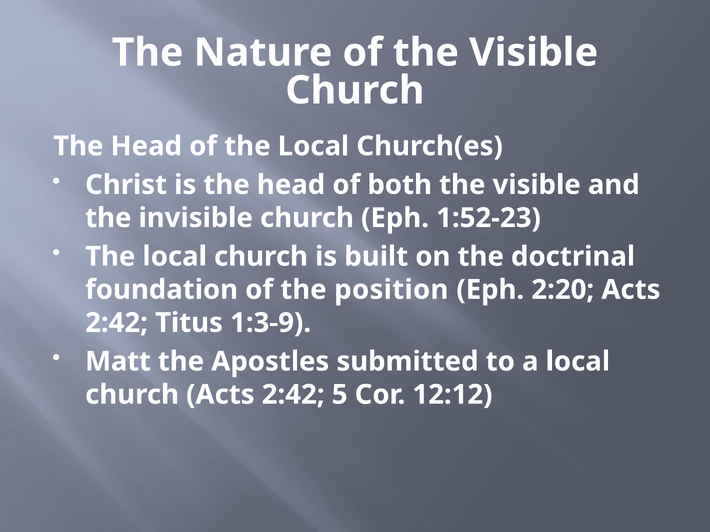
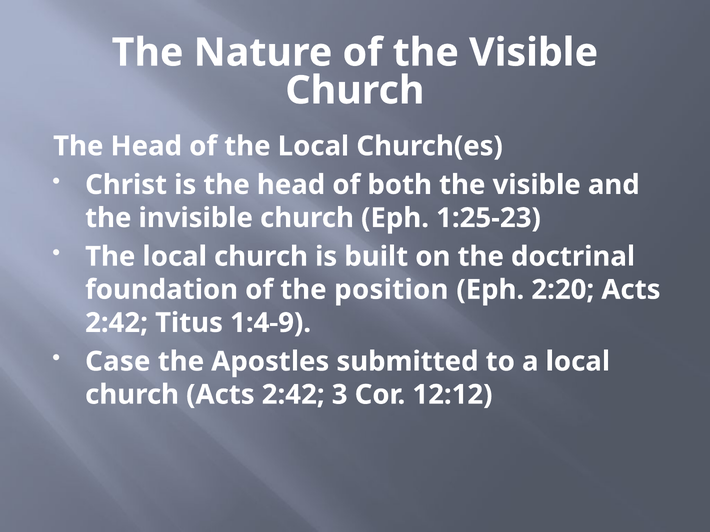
1:52-23: 1:52-23 -> 1:25-23
1:3-9: 1:3-9 -> 1:4-9
Matt: Matt -> Case
5: 5 -> 3
